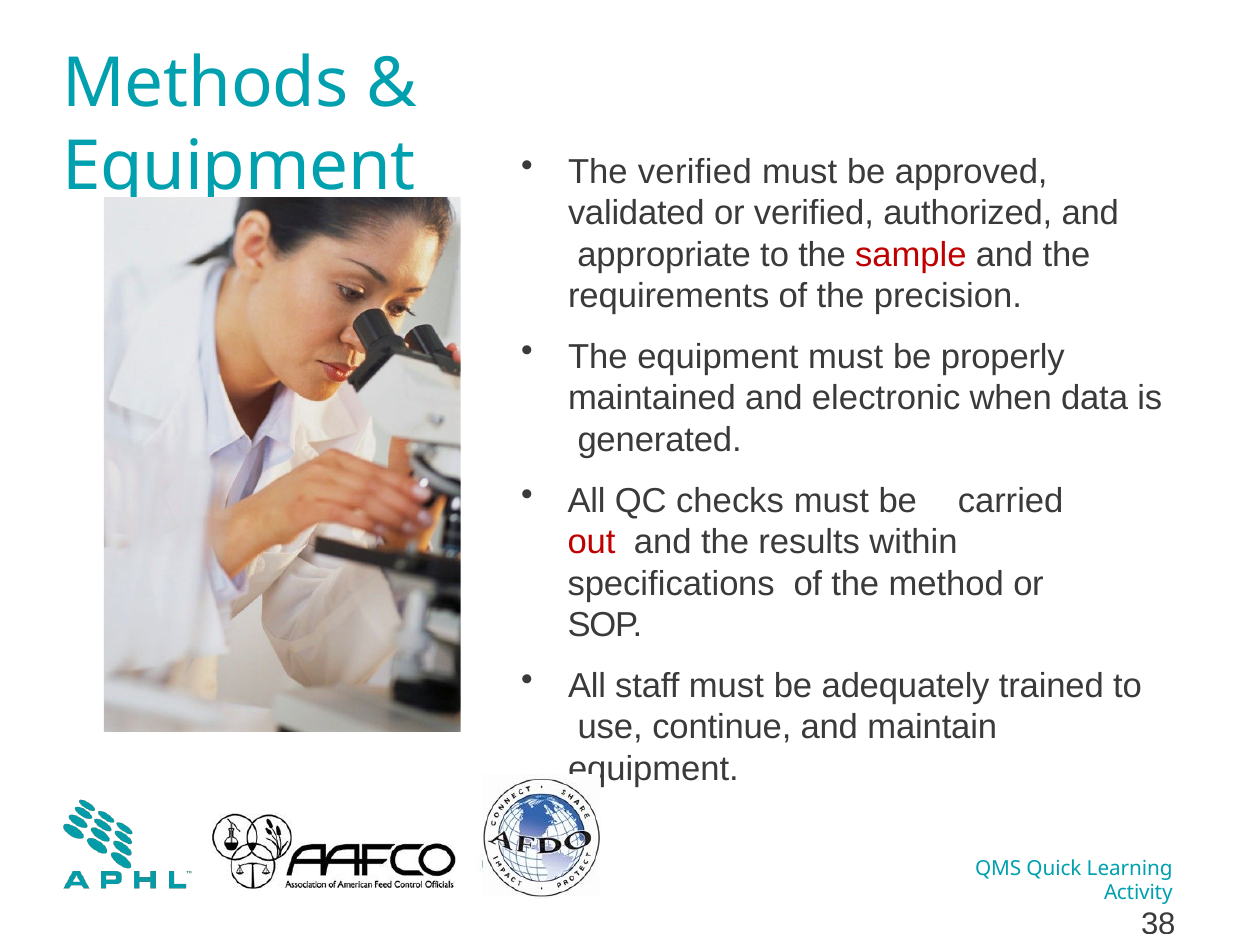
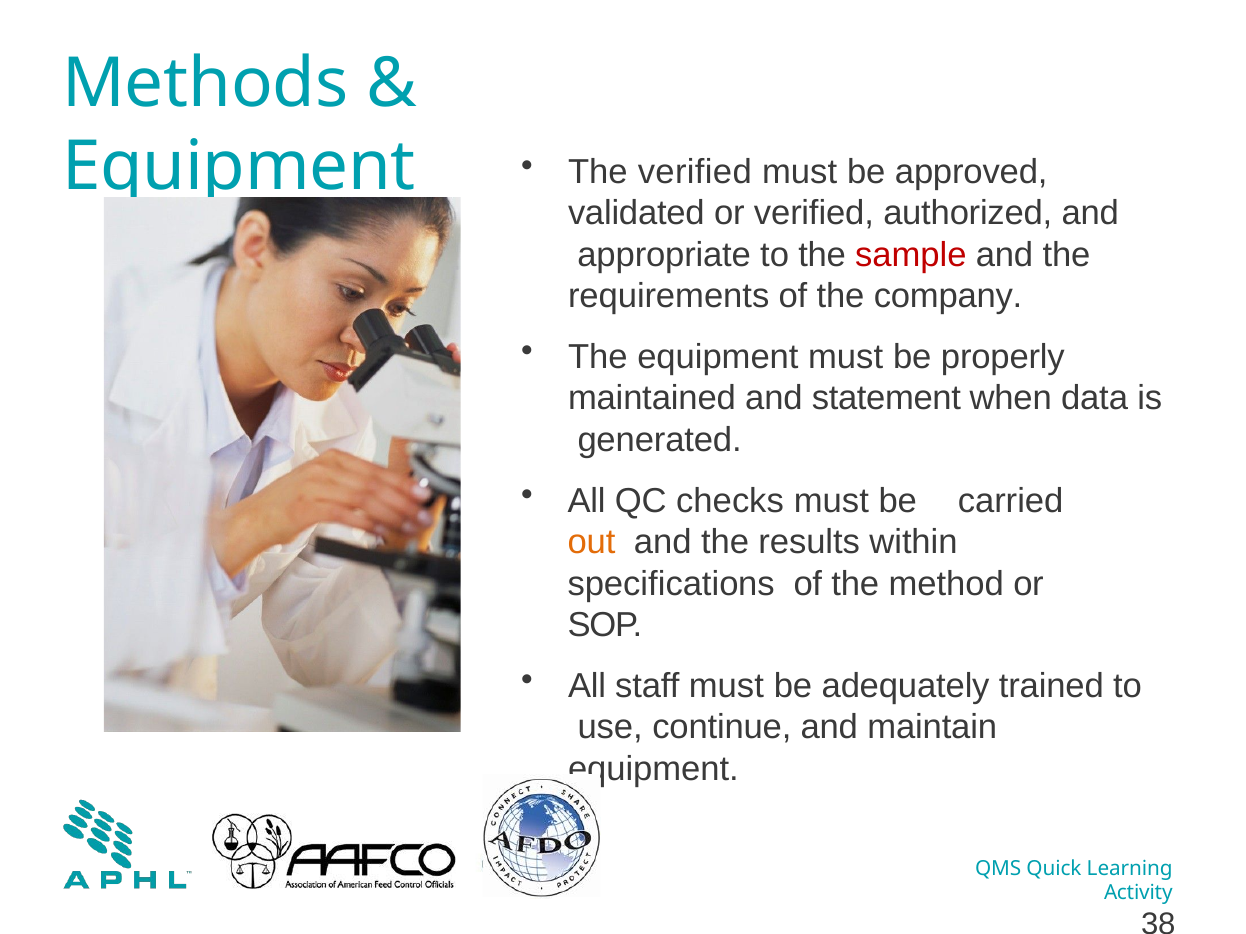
precision: precision -> company
electronic: electronic -> statement
out colour: red -> orange
